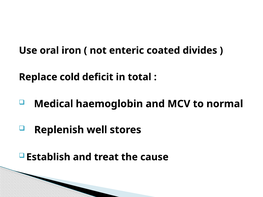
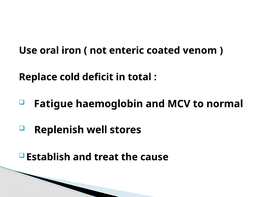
divides: divides -> venom
Medical: Medical -> Fatigue
